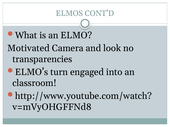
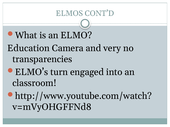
Motivated: Motivated -> Education
look: look -> very
